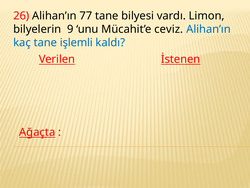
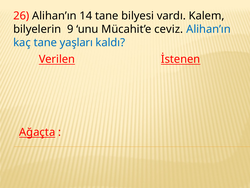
77: 77 -> 14
Limon: Limon -> Kalem
işlemli: işlemli -> yaşları
